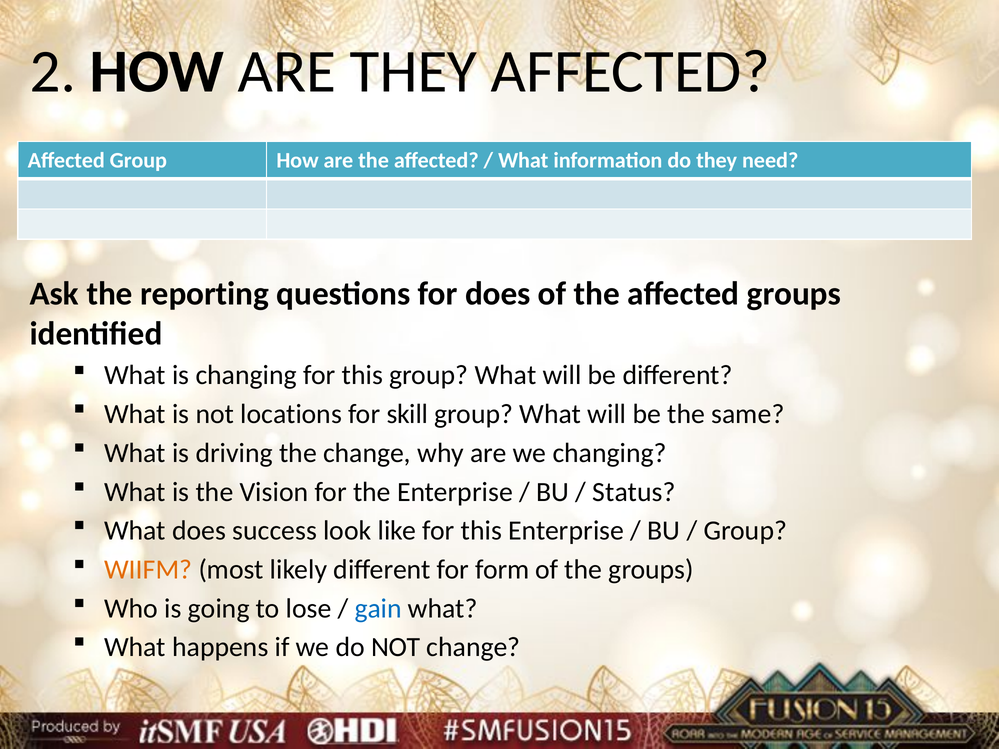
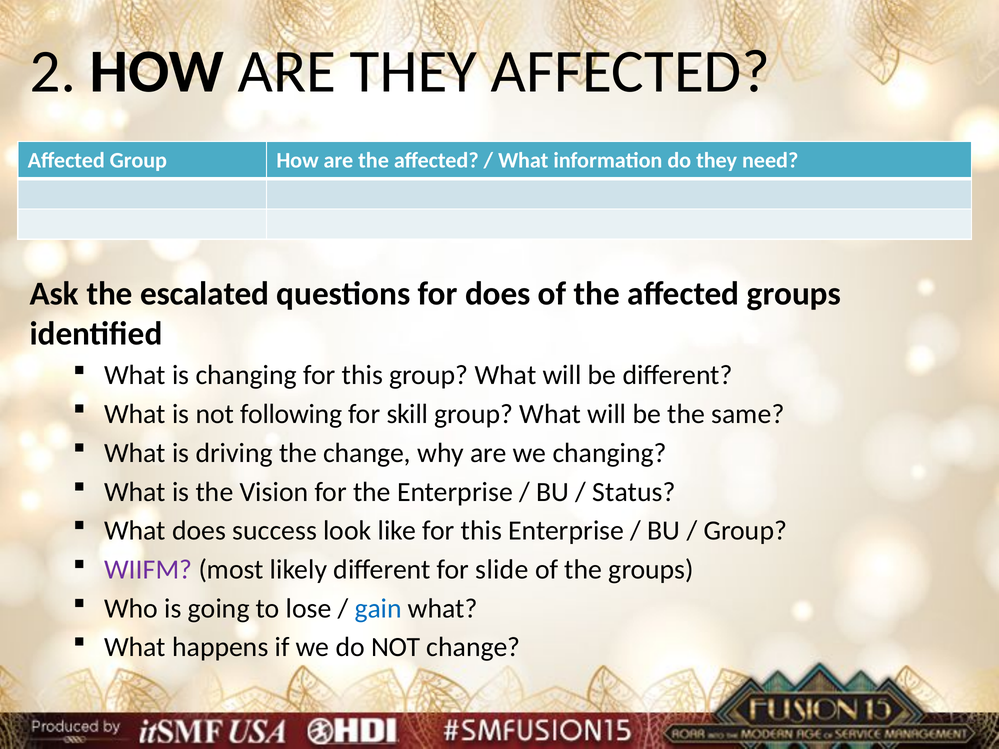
reporting: reporting -> escalated
locations: locations -> following
WIIFM colour: orange -> purple
form: form -> slide
